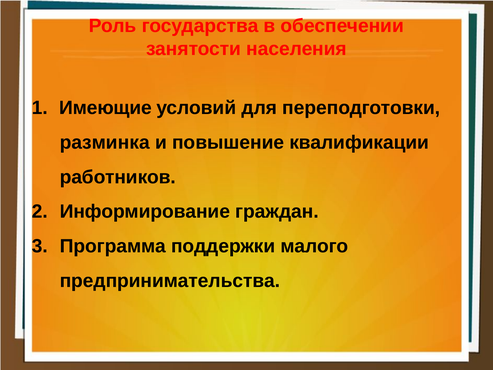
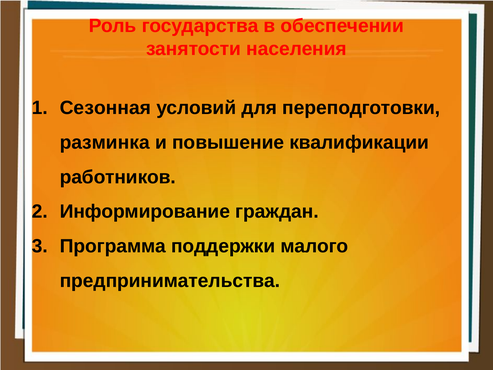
Имеющие: Имеющие -> Сезонная
